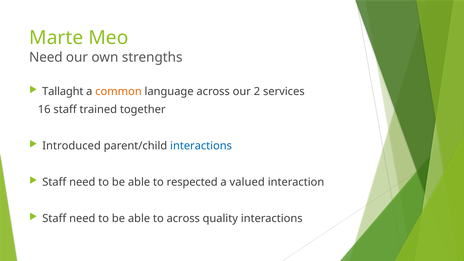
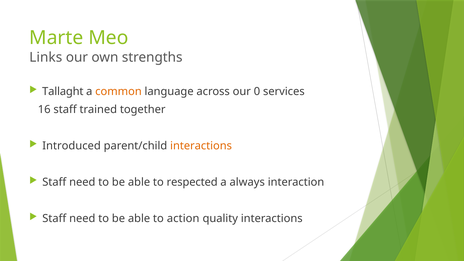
Need at (46, 57): Need -> Links
2: 2 -> 0
interactions at (201, 146) colour: blue -> orange
valued: valued -> always
to across: across -> action
